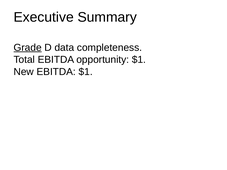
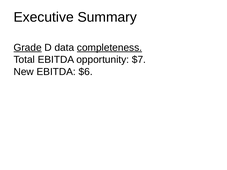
completeness underline: none -> present
opportunity $1: $1 -> $7
EBITDA $1: $1 -> $6
